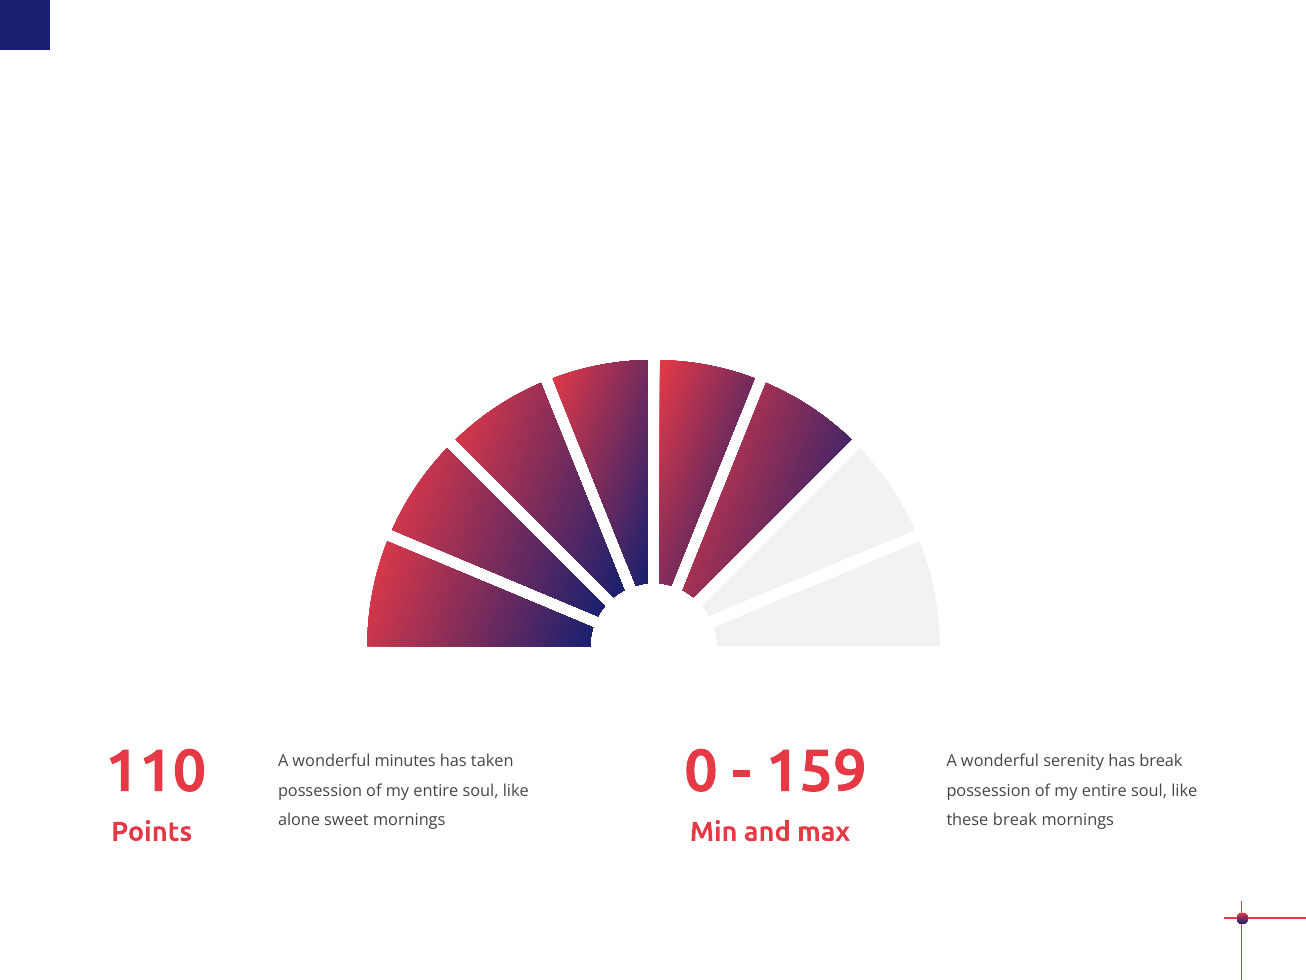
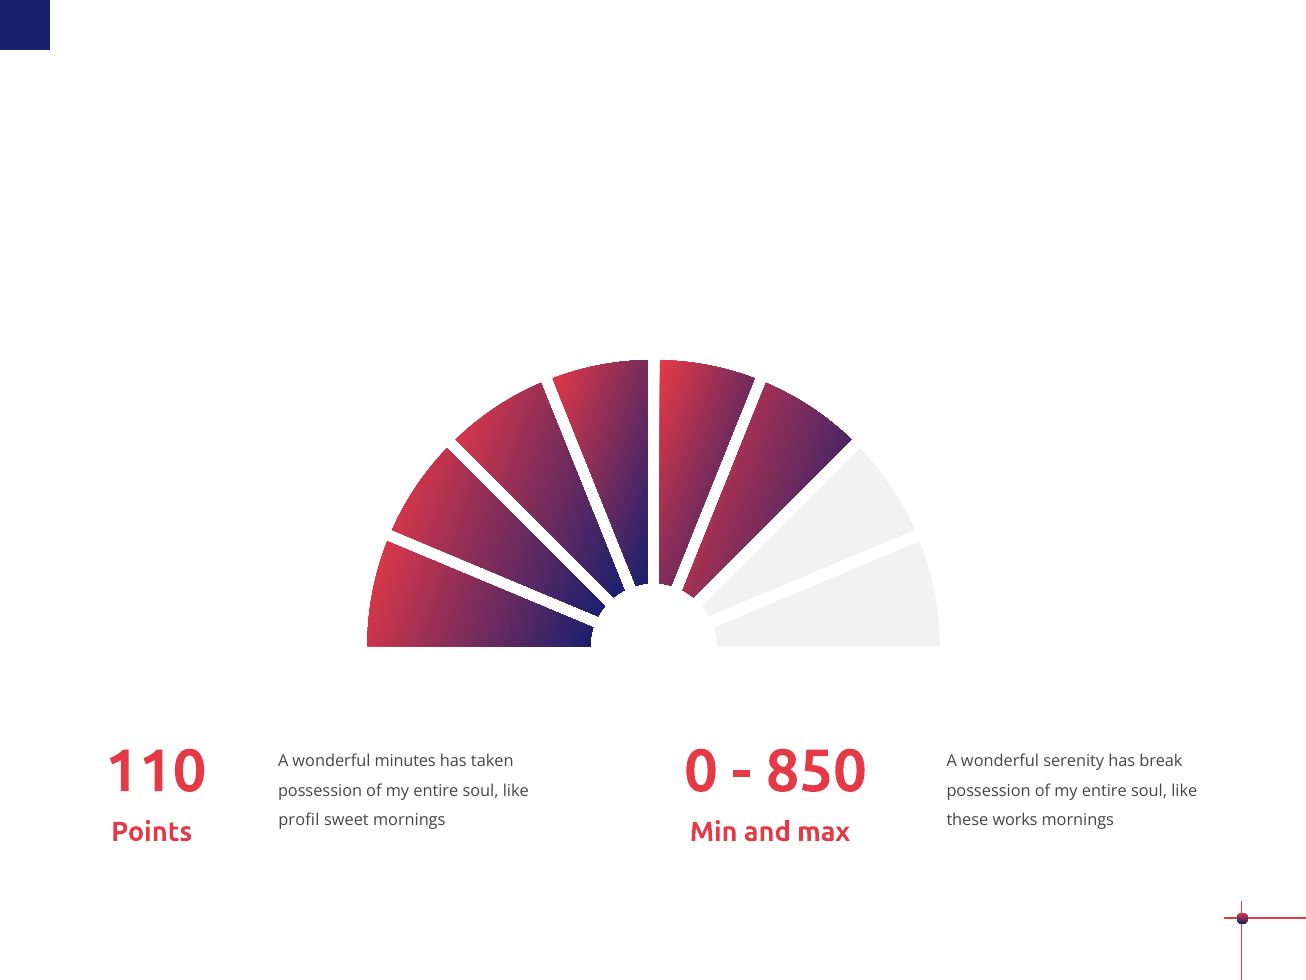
159: 159 -> 850
alone: alone -> profil
these break: break -> works
